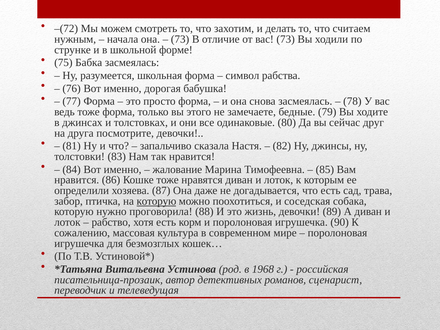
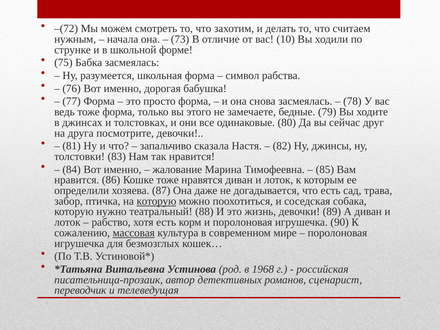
вас 73: 73 -> 10
проговорила: проговорила -> театральный
массовая underline: none -> present
